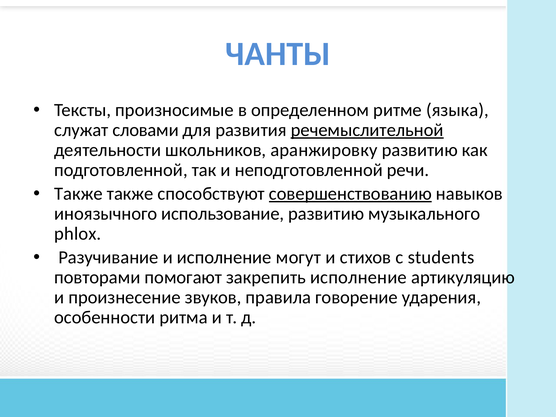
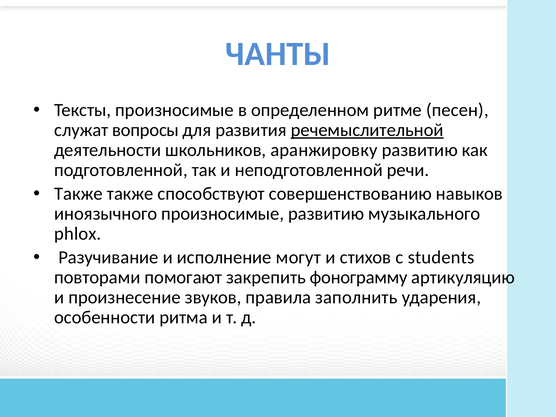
языка: языка -> песен
словами: словами -> вопросы
совершенствованию underline: present -> none
иноязычного использование: использование -> произносимые
закрепить исполнение: исполнение -> фонограмму
говорение: говорение -> заполнить
